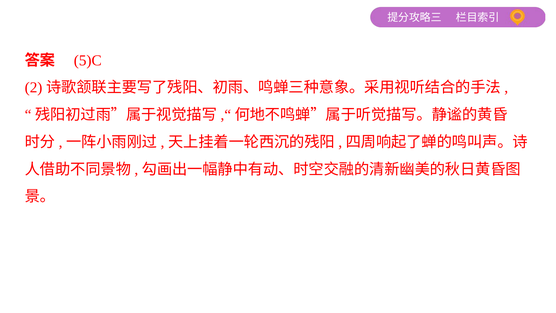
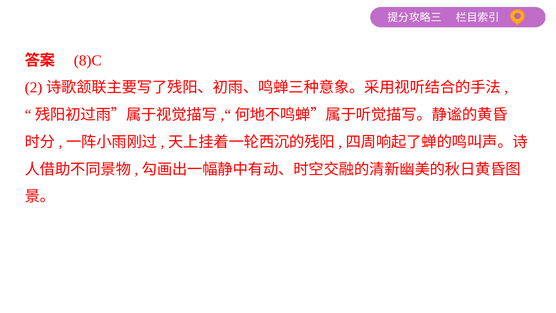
5)C: 5)C -> 8)C
